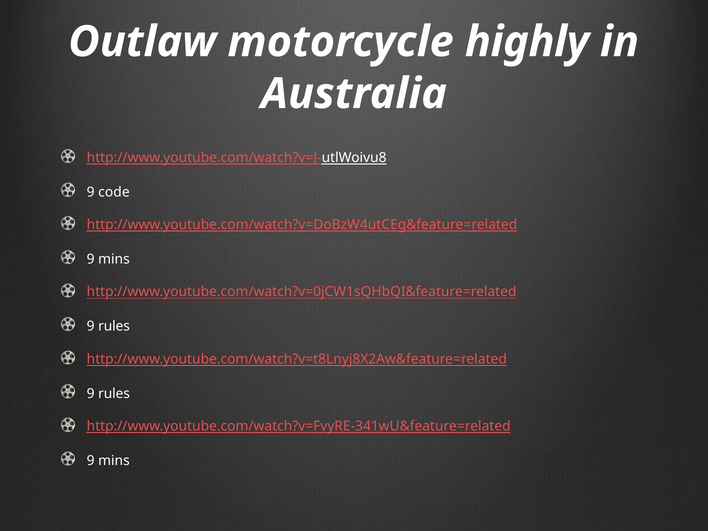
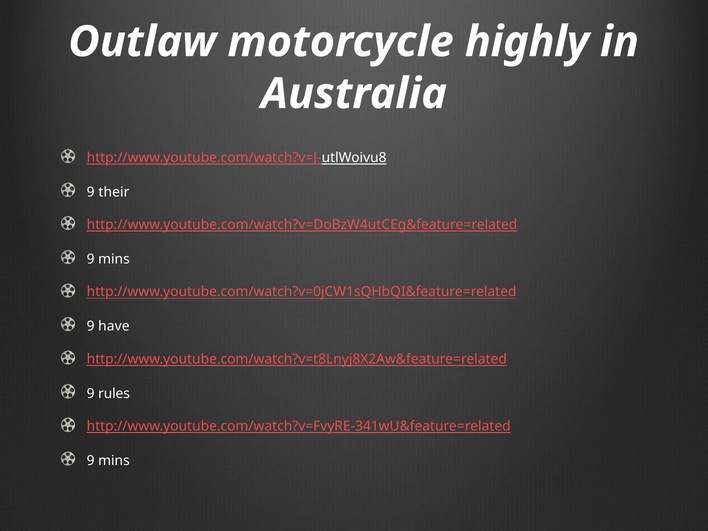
code: code -> their
rules at (114, 326): rules -> have
